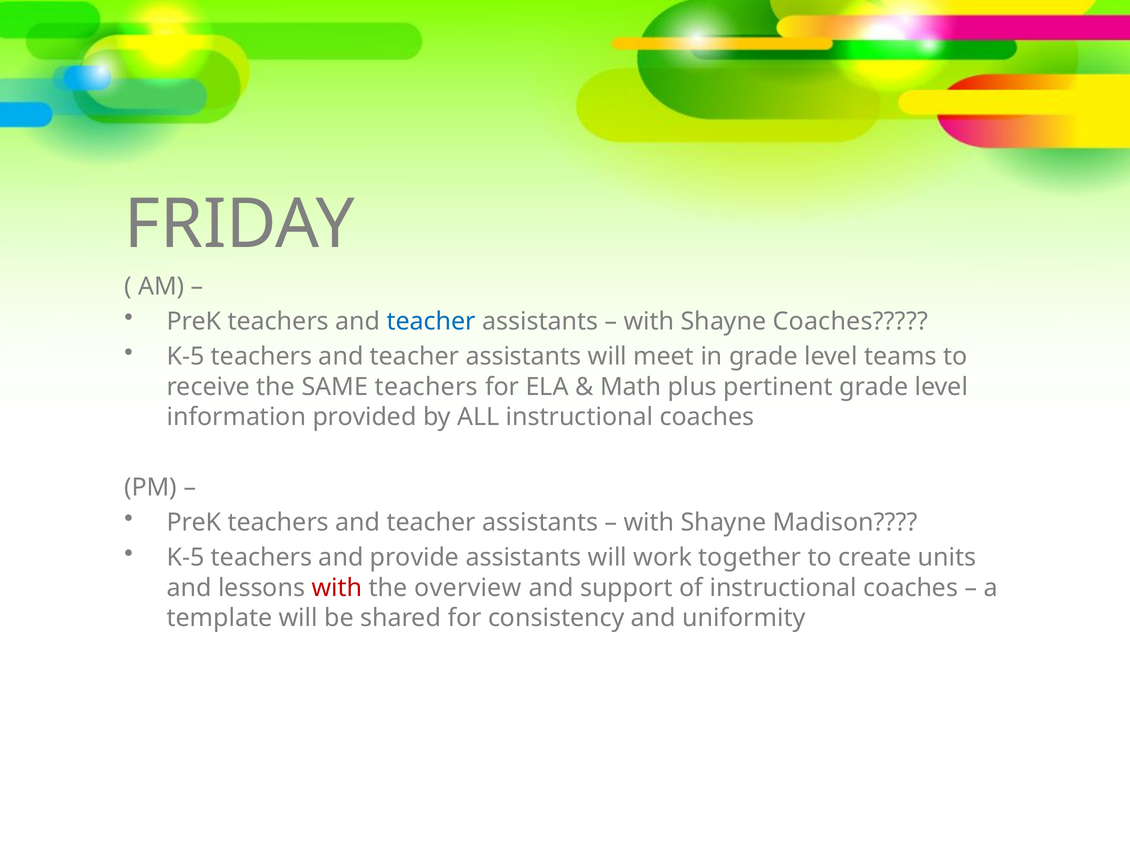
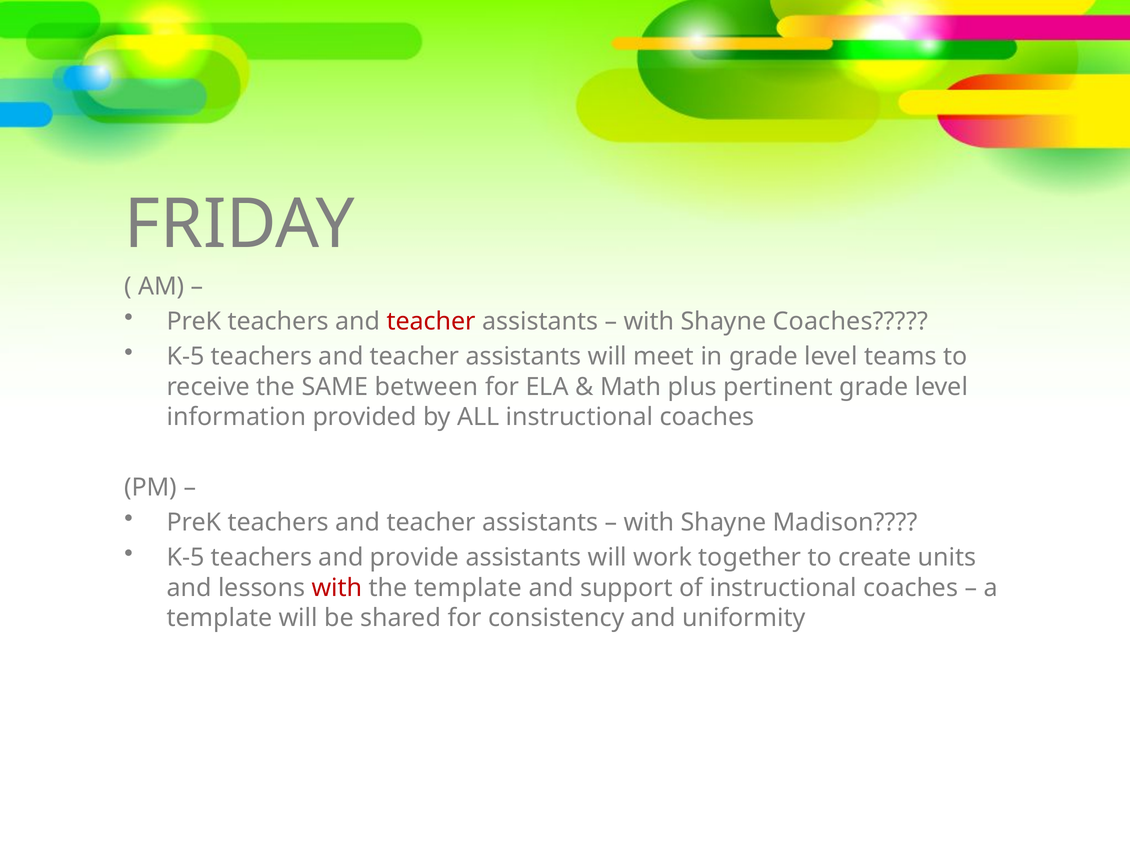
teacher at (431, 321) colour: blue -> red
SAME teachers: teachers -> between
the overview: overview -> template
